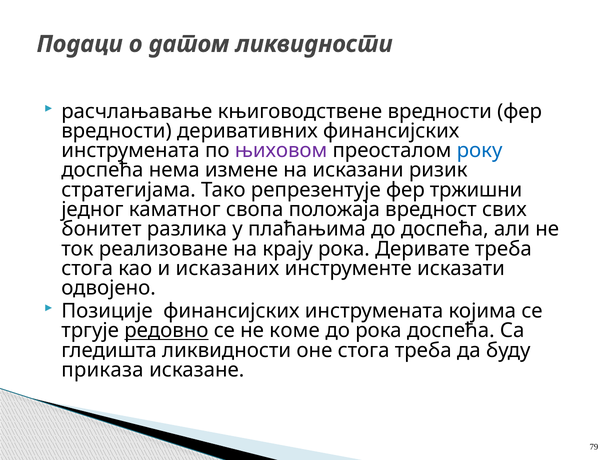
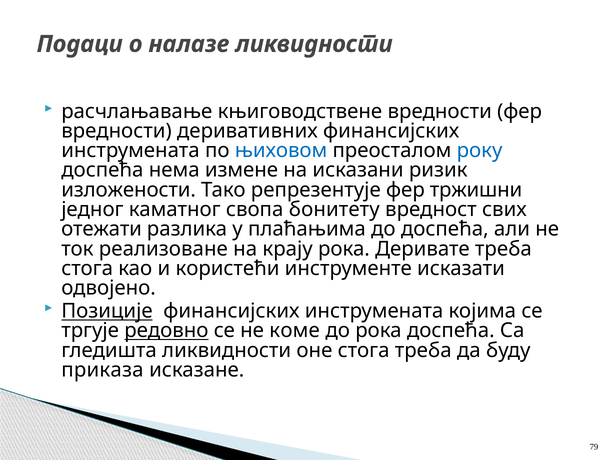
датом: датом -> налазе
њиховом colour: purple -> blue
стратегијама: стратегијама -> изложености
положаја: положаја -> бонитету
бонитет: бонитет -> отежати
исказаних: исказаних -> користећи
Позиције underline: none -> present
